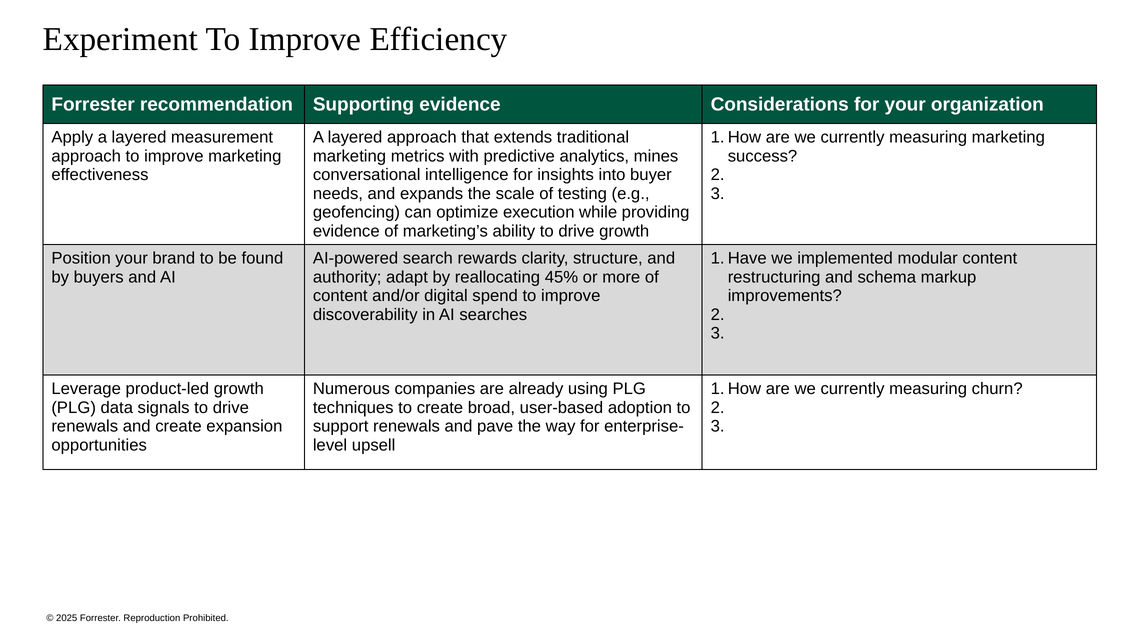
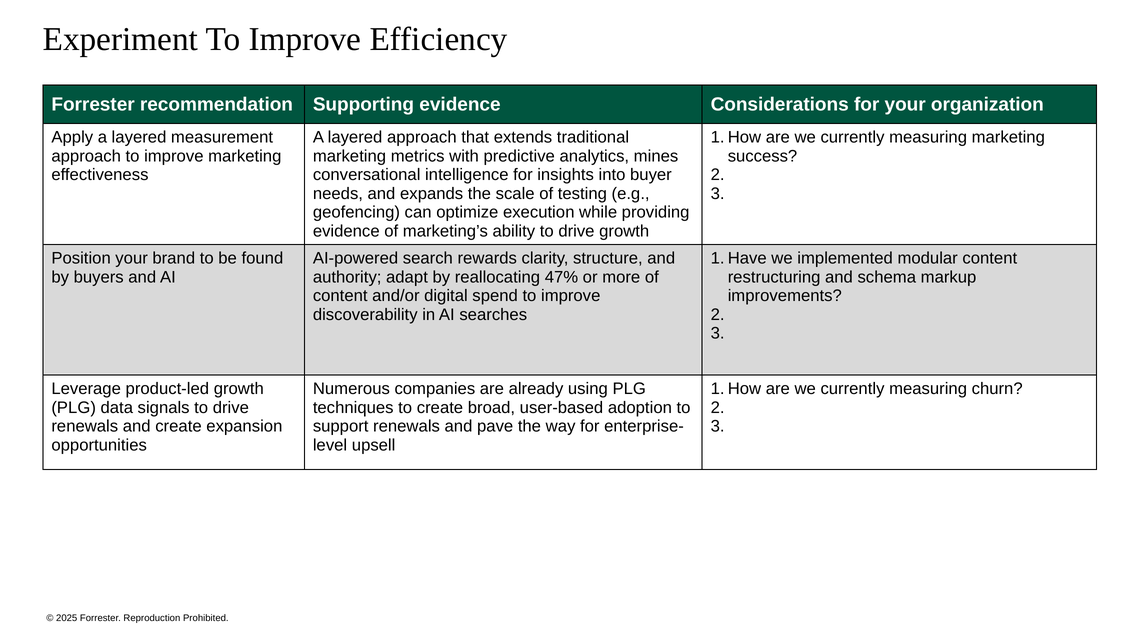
45%: 45% -> 47%
